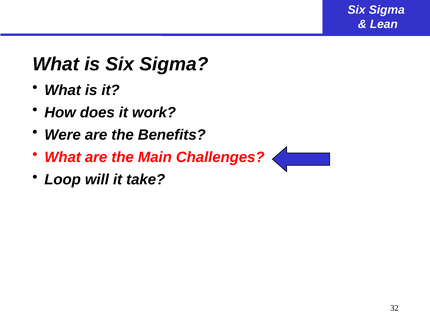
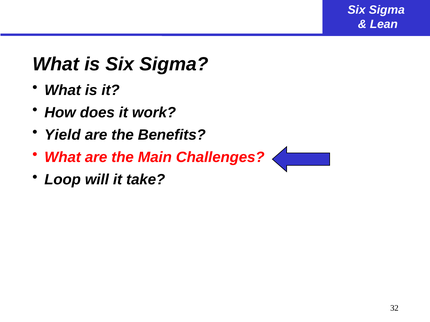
Were: Were -> Yield
